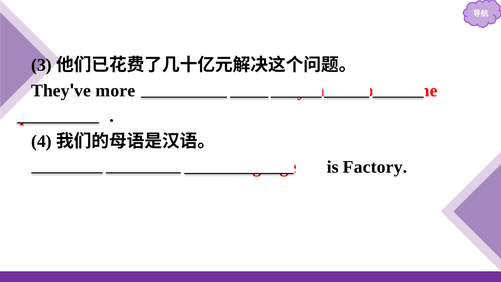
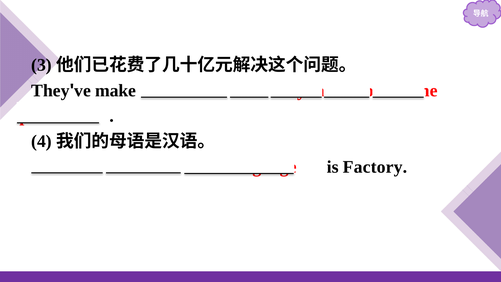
more: more -> make
